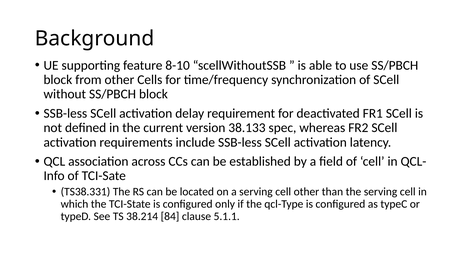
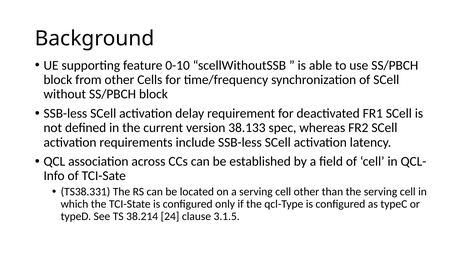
8-10: 8-10 -> 0-10
84: 84 -> 24
5.1.1: 5.1.1 -> 3.1.5
